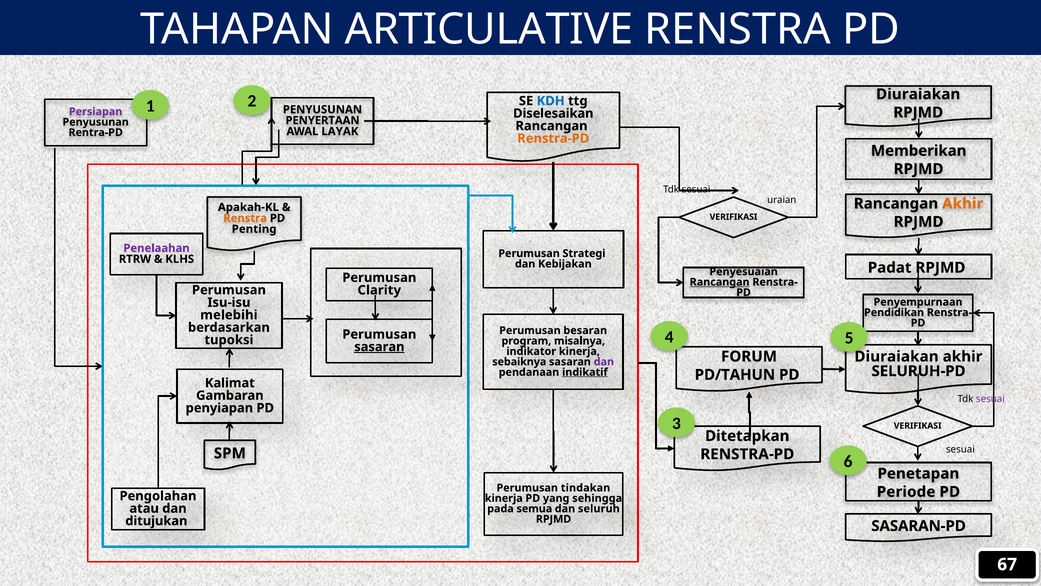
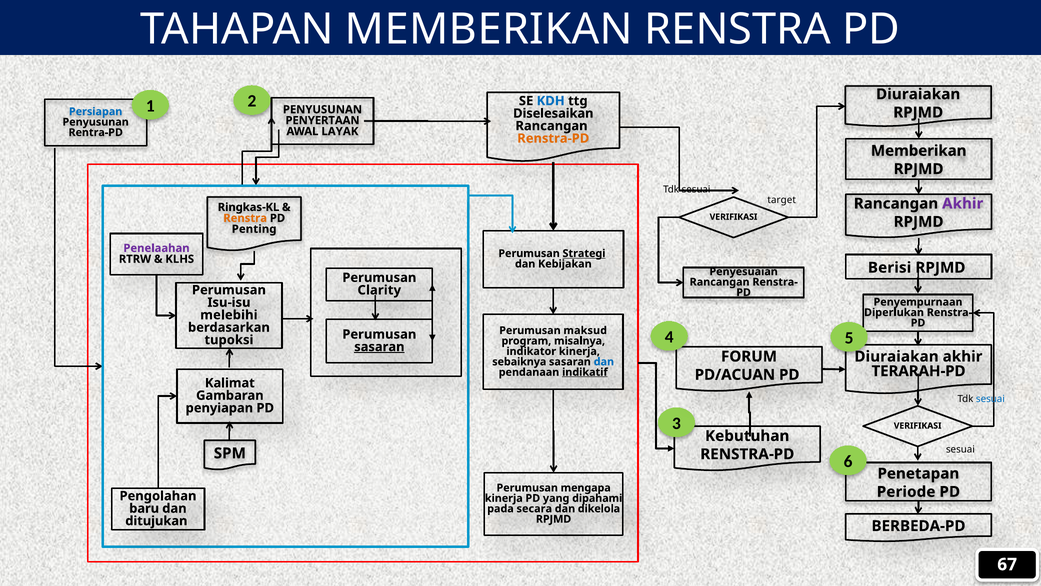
TAHAPAN ARTICULATIVE: ARTICULATIVE -> MEMBERIKAN
Persiapan colour: purple -> blue
uraian: uraian -> target
Akhir at (963, 203) colour: orange -> purple
Apakah-KL: Apakah-KL -> Ringkas-KL
Strategi underline: none -> present
Padat: Padat -> Berisi
Rancangan at (720, 282) underline: present -> none
Pendidikan: Pendidikan -> Diperlukan
besaran: besaran -> maksud
dan at (604, 362) colour: purple -> blue
SELURUH-PD: SELURUH-PD -> TERARAH-PD
PD/TAHUN: PD/TAHUN -> PD/ACUAN
sesuai at (990, 399) colour: purple -> blue
Ditetapkan: Ditetapkan -> Kebutuhan
tindakan: tindakan -> mengapa
sehingga: sehingga -> dipahami
atau: atau -> baru
semua: semua -> secara
seluruh: seluruh -> dikelola
SASARAN-PD: SASARAN-PD -> BERBEDA-PD
